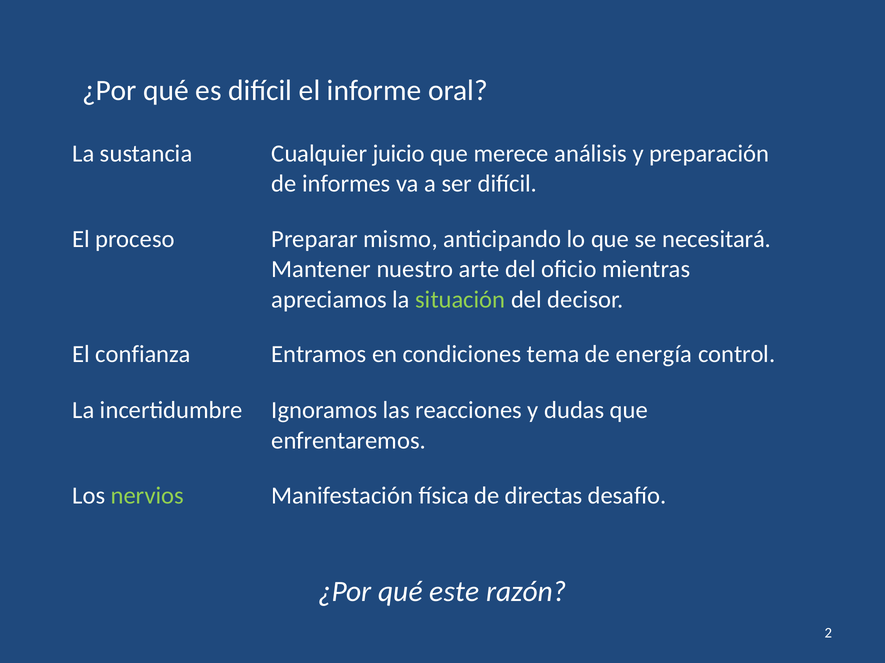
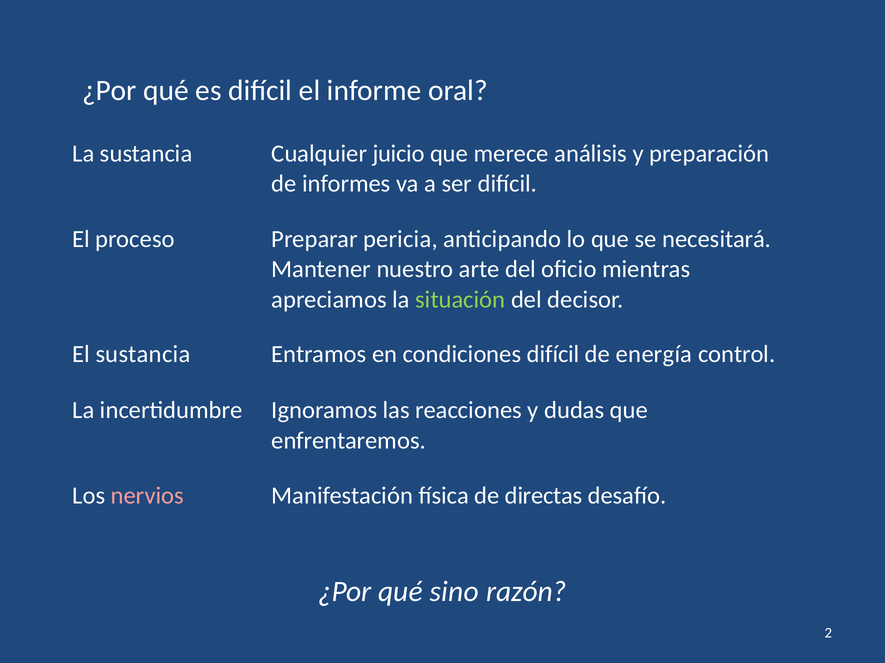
mismo: mismo -> pericia
El confianza: confianza -> sustancia
condiciones tema: tema -> difícil
nervios colour: light green -> pink
este: este -> sino
